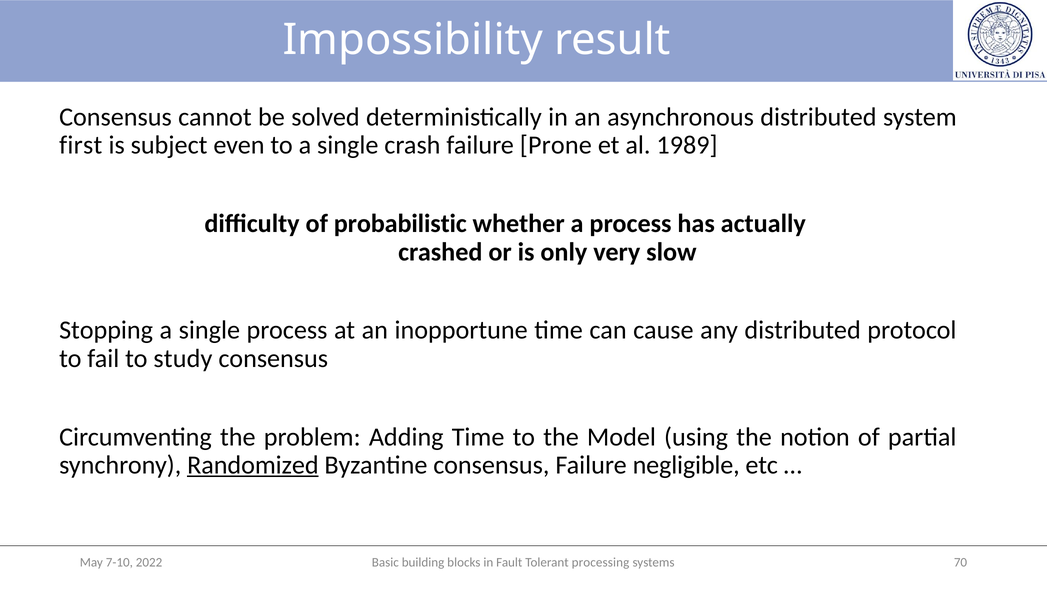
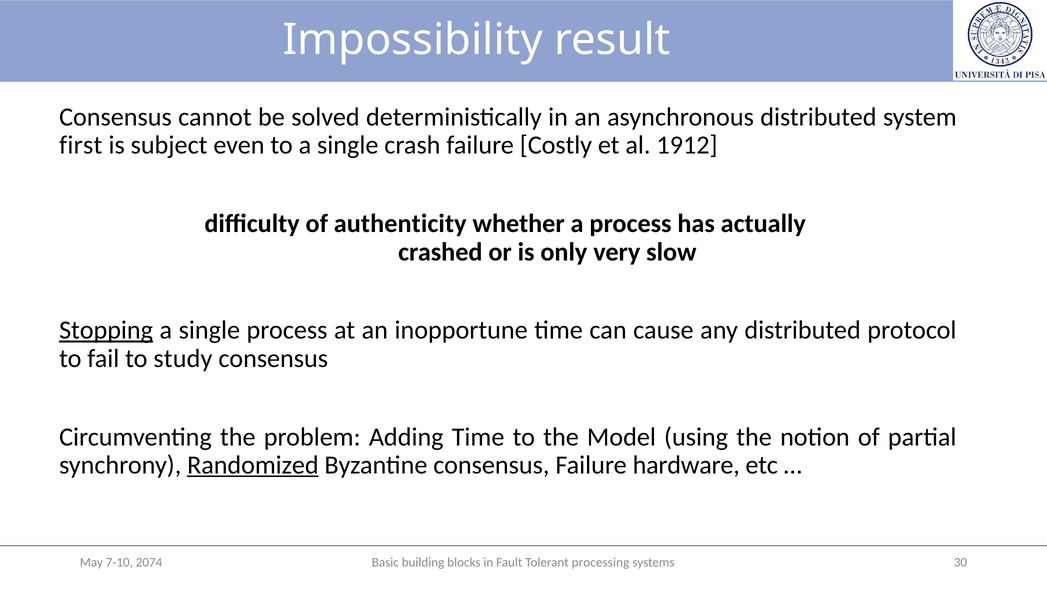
Prone: Prone -> Costly
1989: 1989 -> 1912
probabilistic: probabilistic -> authenticity
Stopping underline: none -> present
negligible: negligible -> hardware
70: 70 -> 30
2022: 2022 -> 2074
